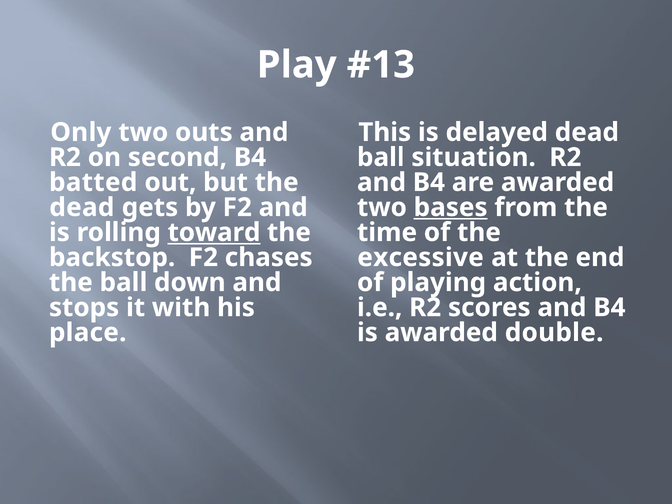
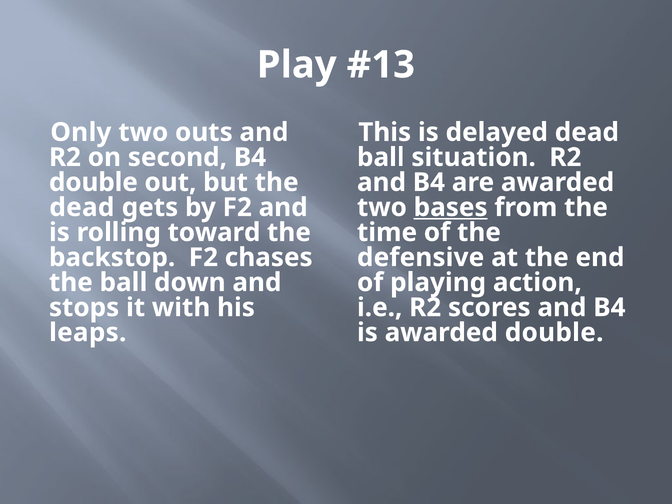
batted at (93, 182): batted -> double
toward underline: present -> none
excessive: excessive -> defensive
place: place -> leaps
